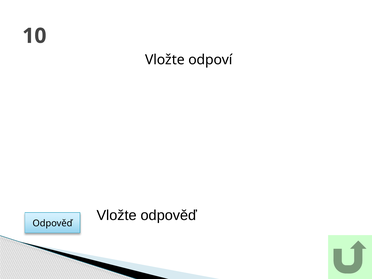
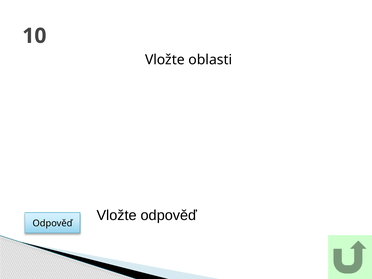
odpoví: odpoví -> oblasti
